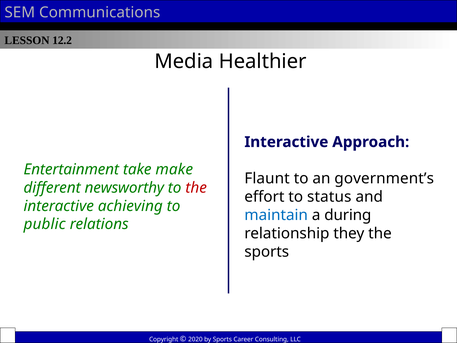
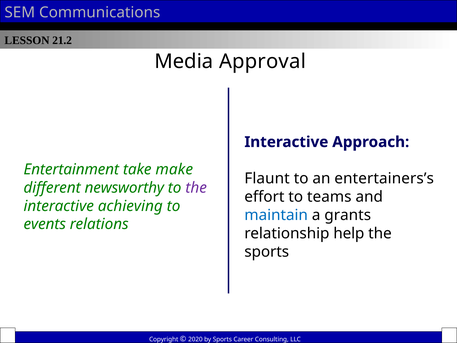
12.2: 12.2 -> 21.2
Healthier: Healthier -> Approval
government’s: government’s -> entertainers’s
the at (196, 188) colour: red -> purple
status: status -> teams
during: during -> grants
public: public -> events
they: they -> help
